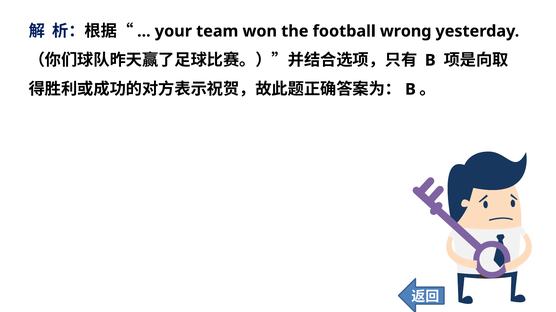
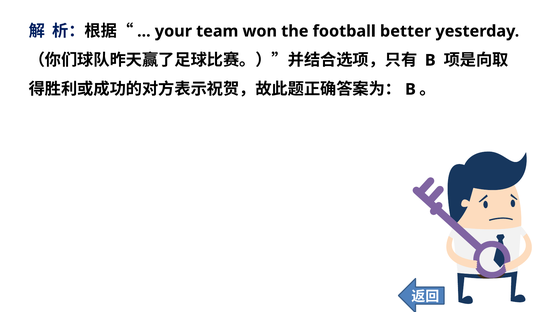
wrong: wrong -> better
